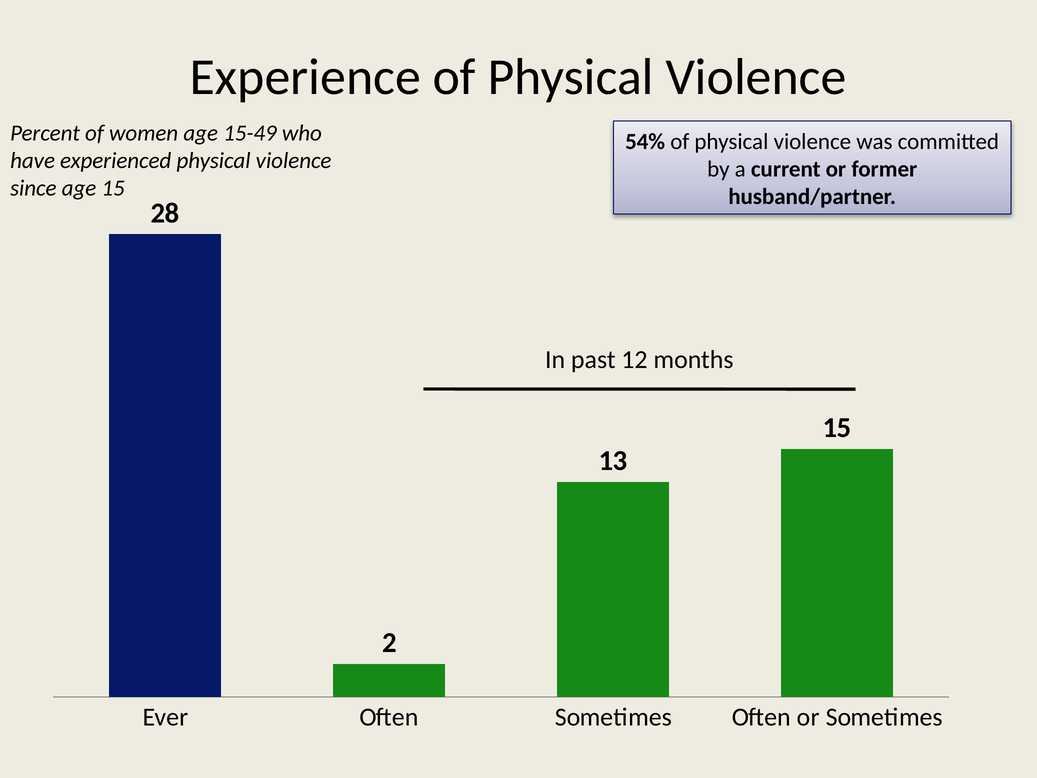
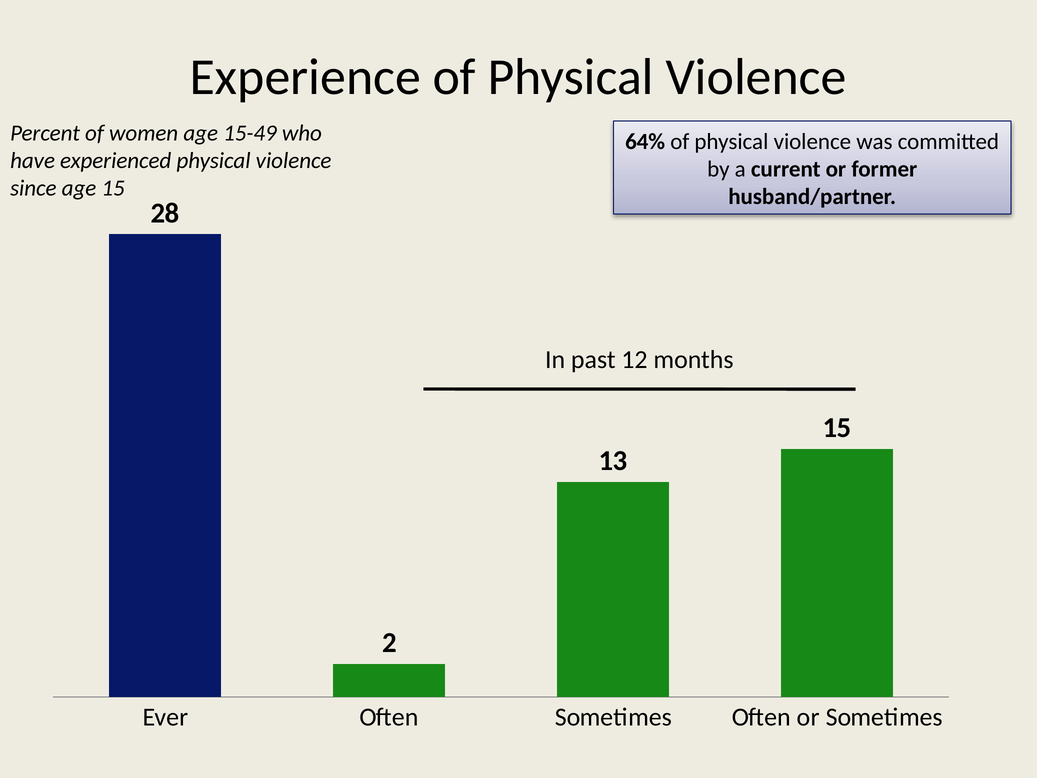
54%: 54% -> 64%
